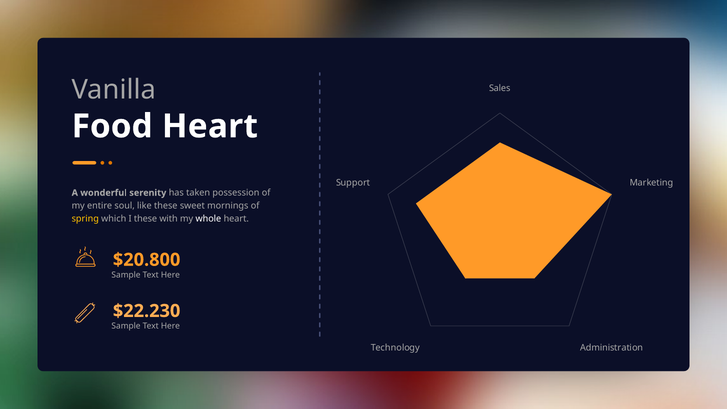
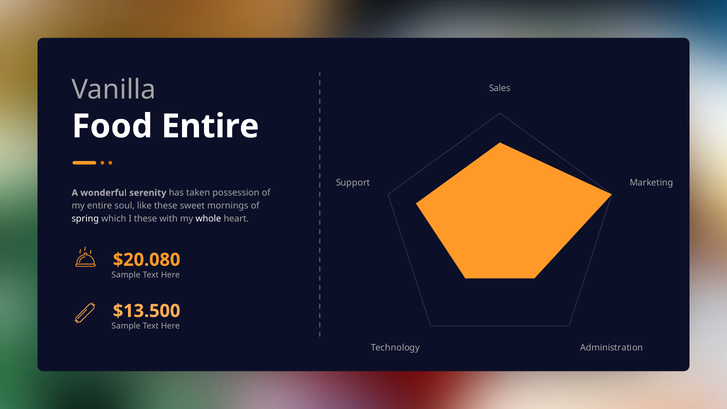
Food Heart: Heart -> Entire
spring colour: yellow -> white
$20.800: $20.800 -> $20.080
$22.230: $22.230 -> $13.500
